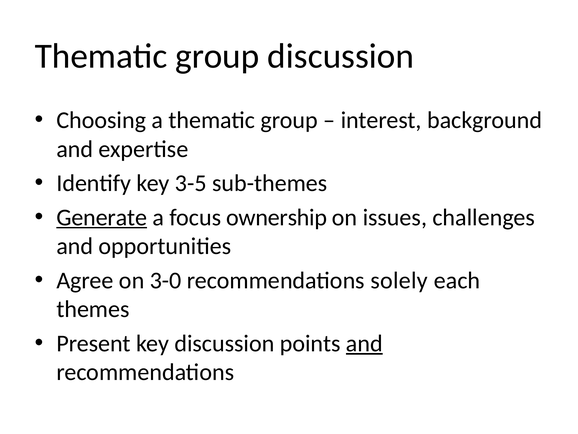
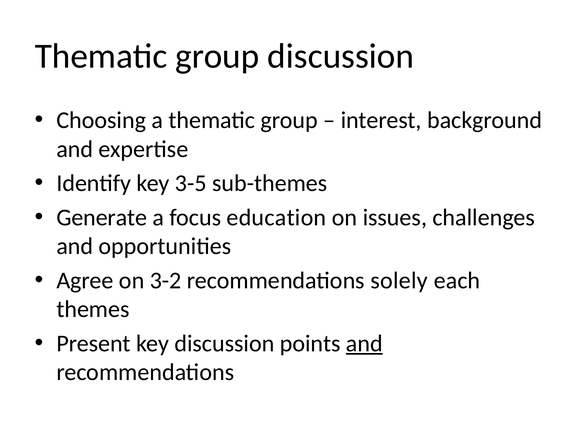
Generate underline: present -> none
ownership: ownership -> education
3-0: 3-0 -> 3-2
